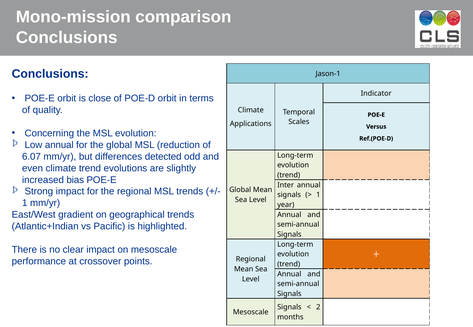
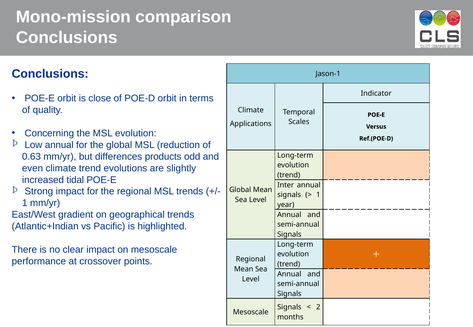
6.07: 6.07 -> 0.63
detected: detected -> products
bias: bias -> tidal
